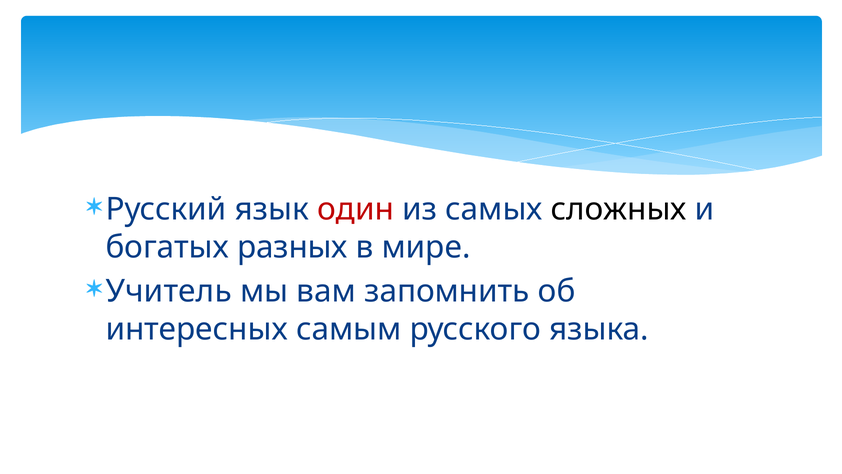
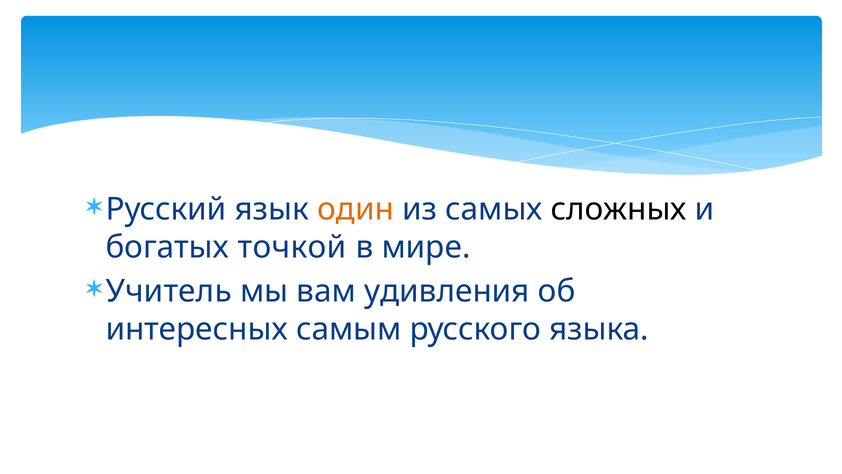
один colour: red -> orange
разных: разных -> точкой
запомнить: запомнить -> удивления
